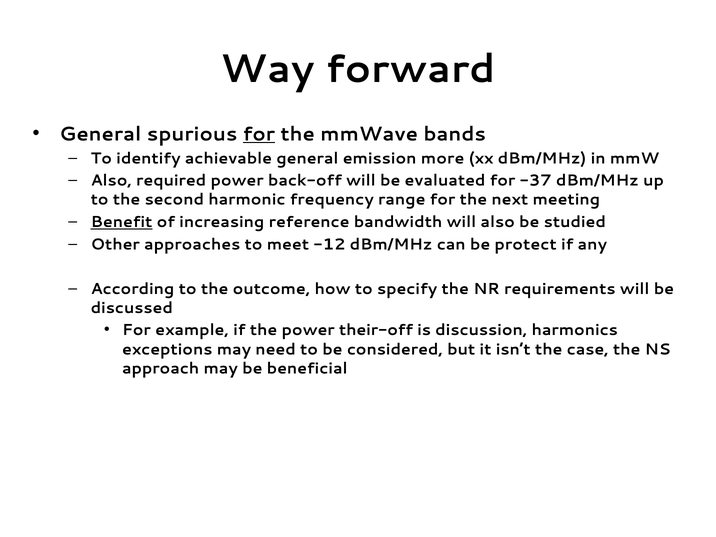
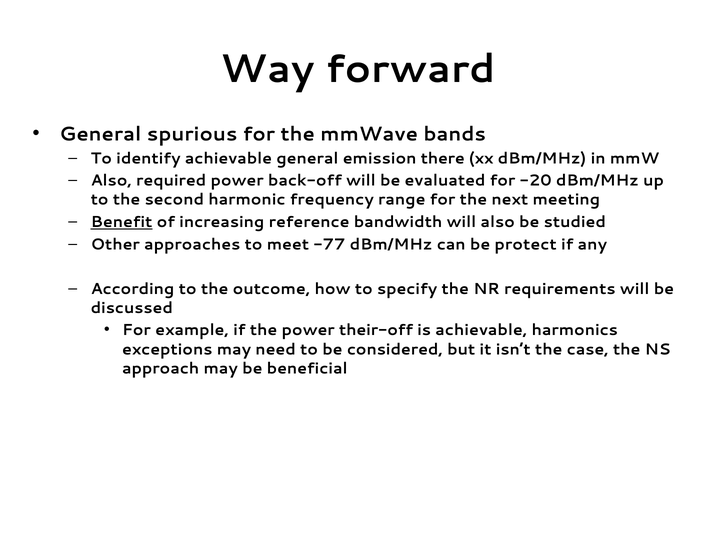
for at (259, 134) underline: present -> none
more: more -> there
-37: -37 -> -20
-12: -12 -> -77
is discussion: discussion -> achievable
